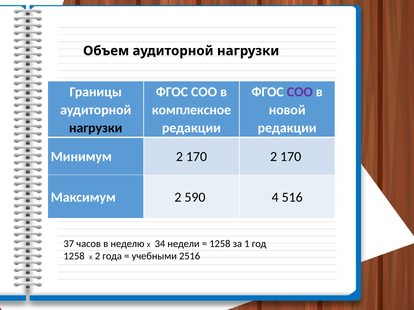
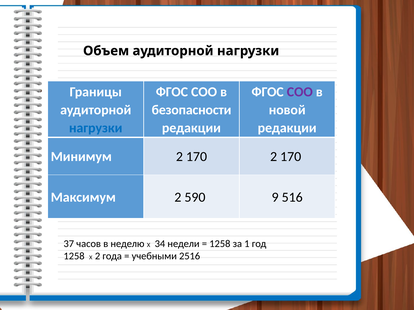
комплексное: комплексное -> безопасности
нагрузки at (96, 128) colour: black -> blue
4: 4 -> 9
